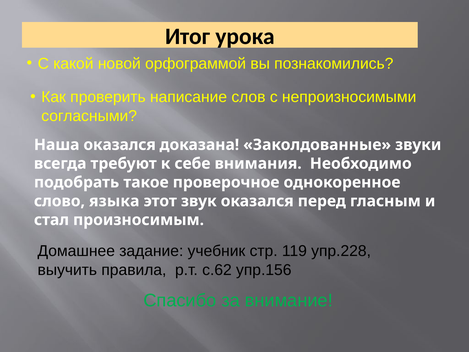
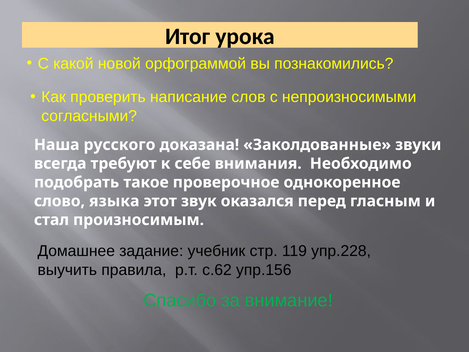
Наша оказался: оказался -> русского
